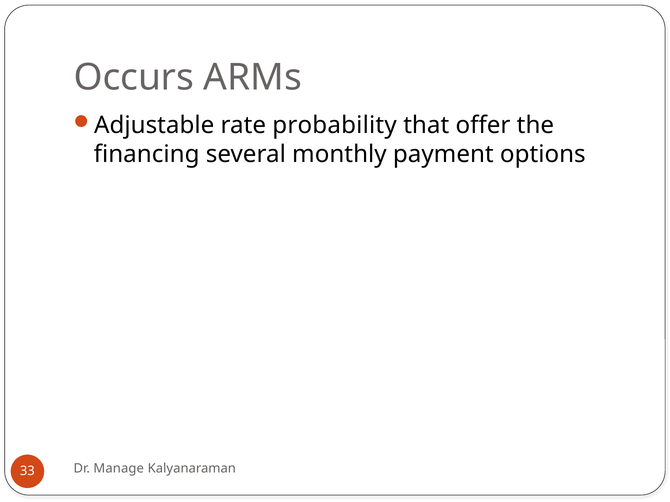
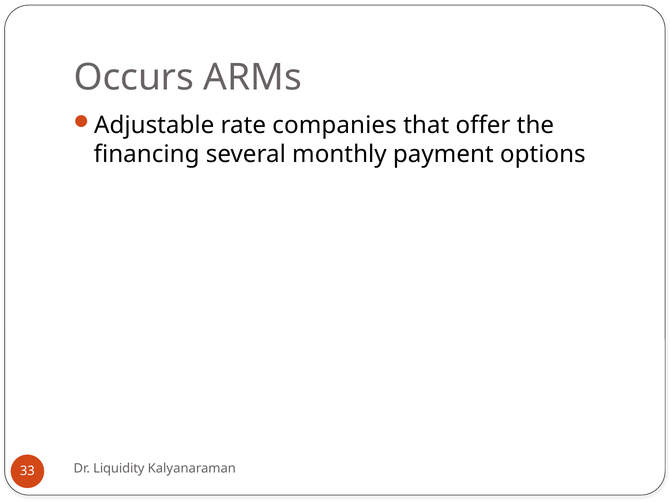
probability: probability -> companies
Manage: Manage -> Liquidity
